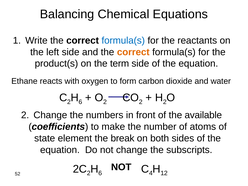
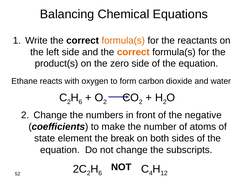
formula(s at (123, 40) colour: blue -> orange
term: term -> zero
available: available -> negative
